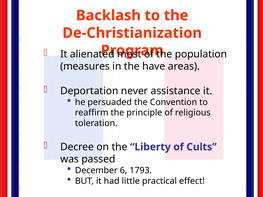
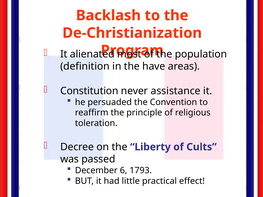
measures: measures -> definition
Deportation: Deportation -> Constitution
